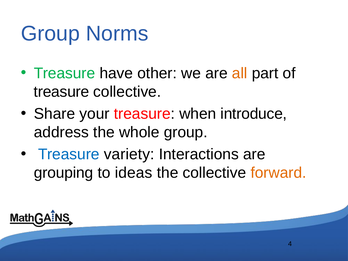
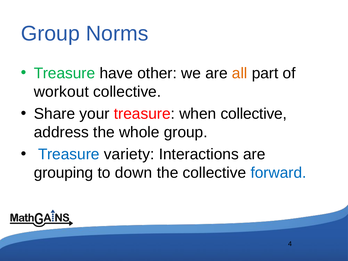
treasure at (61, 92): treasure -> workout
when introduce: introduce -> collective
ideas: ideas -> down
forward colour: orange -> blue
